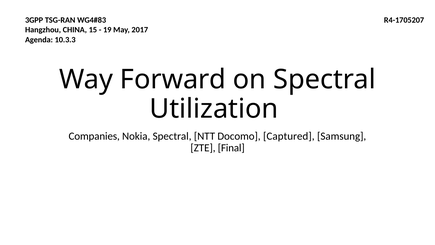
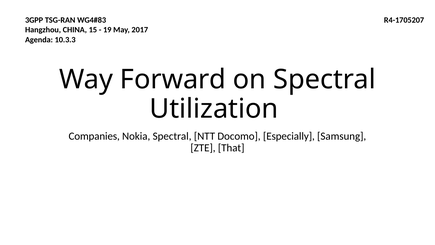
Captured: Captured -> Especially
Final: Final -> That
